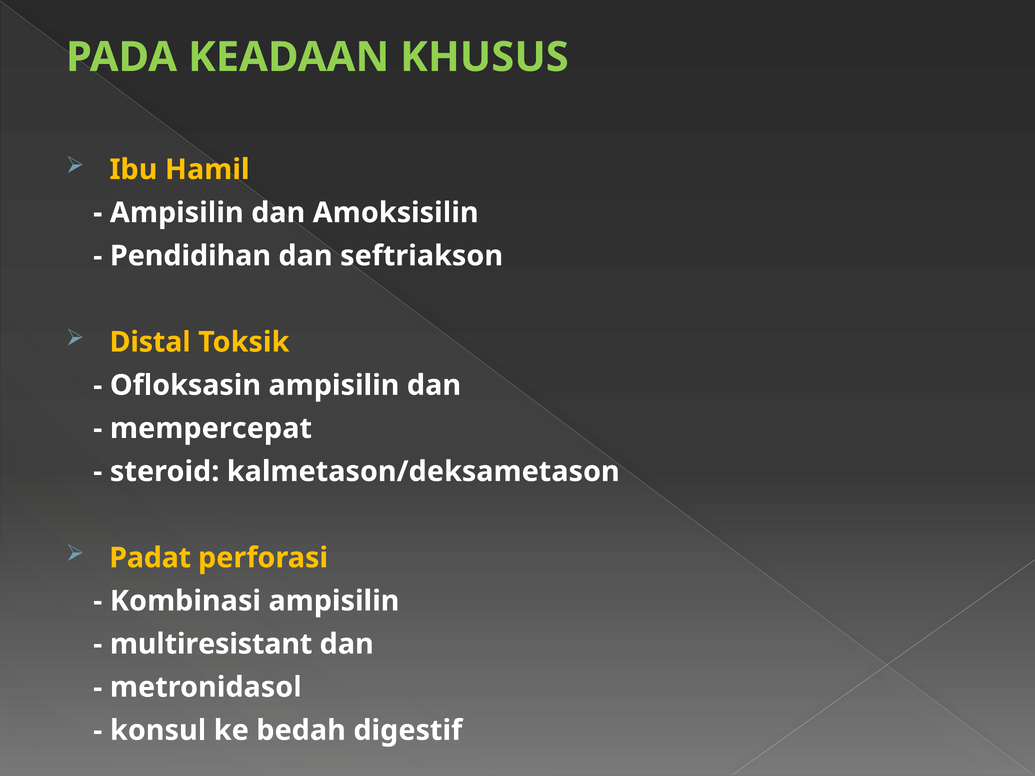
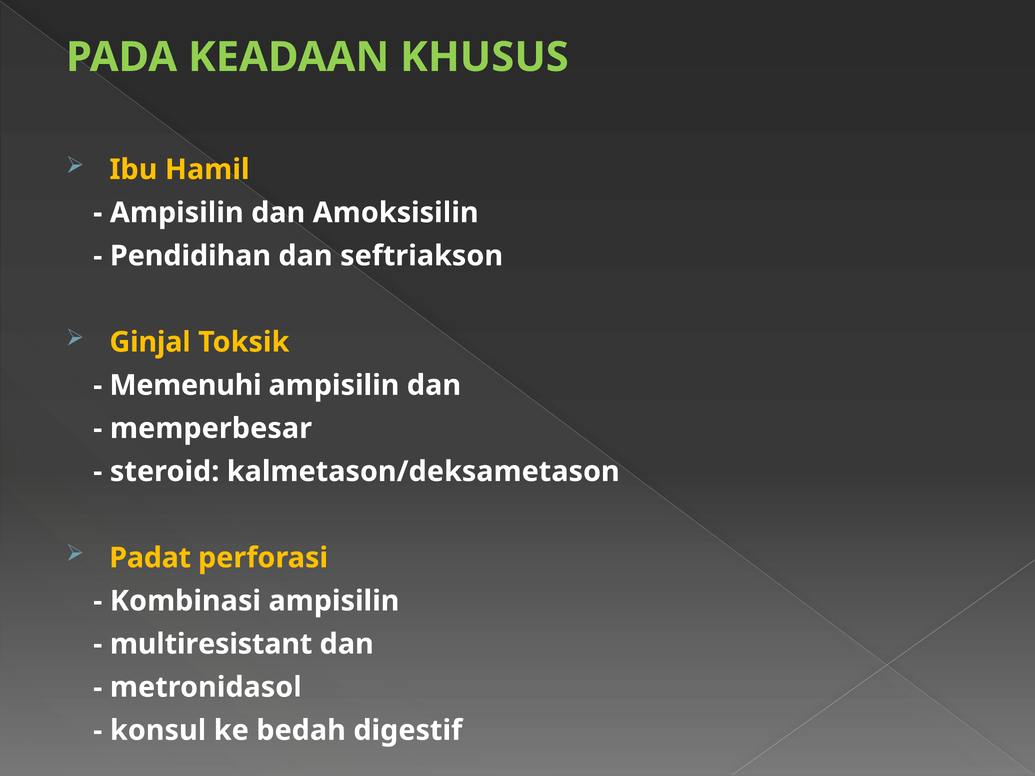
Distal: Distal -> Ginjal
Ofloksasin: Ofloksasin -> Memenuhi
mempercepat: mempercepat -> memperbesar
